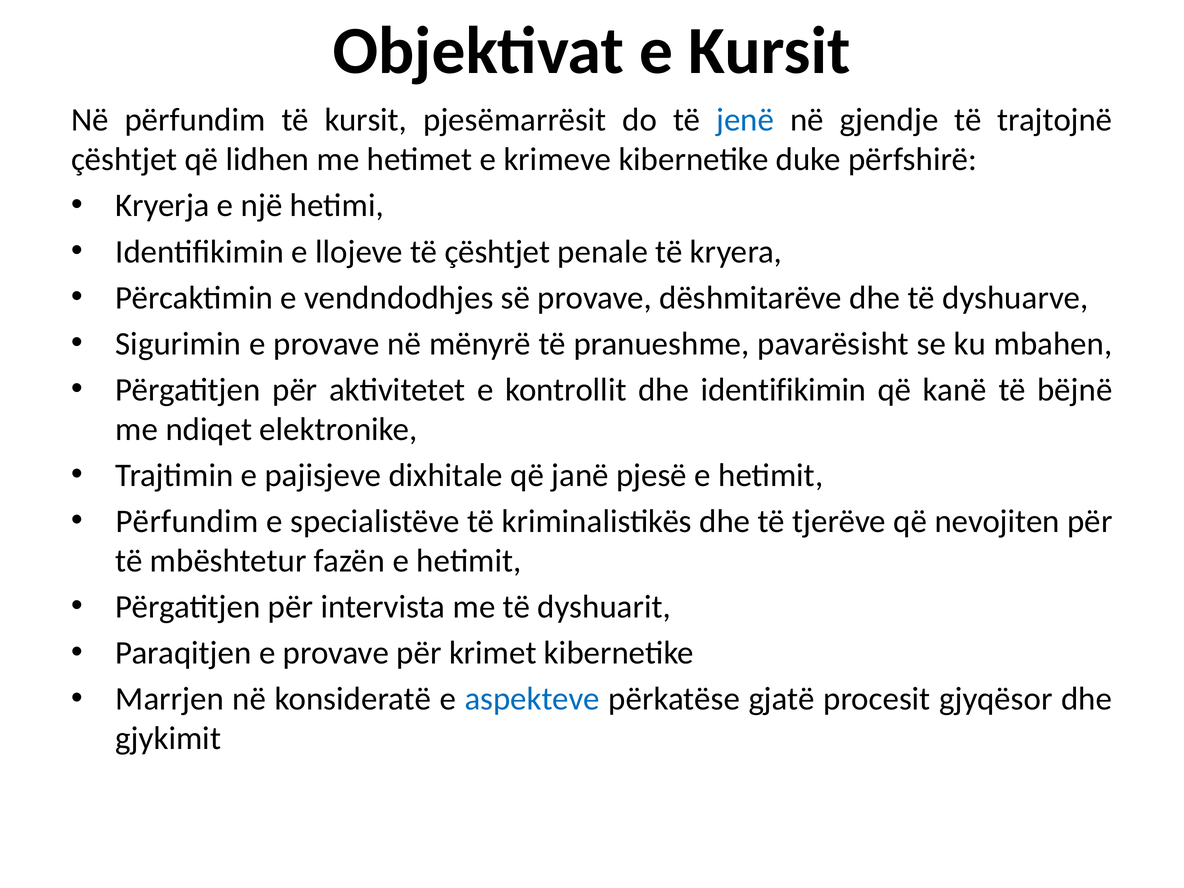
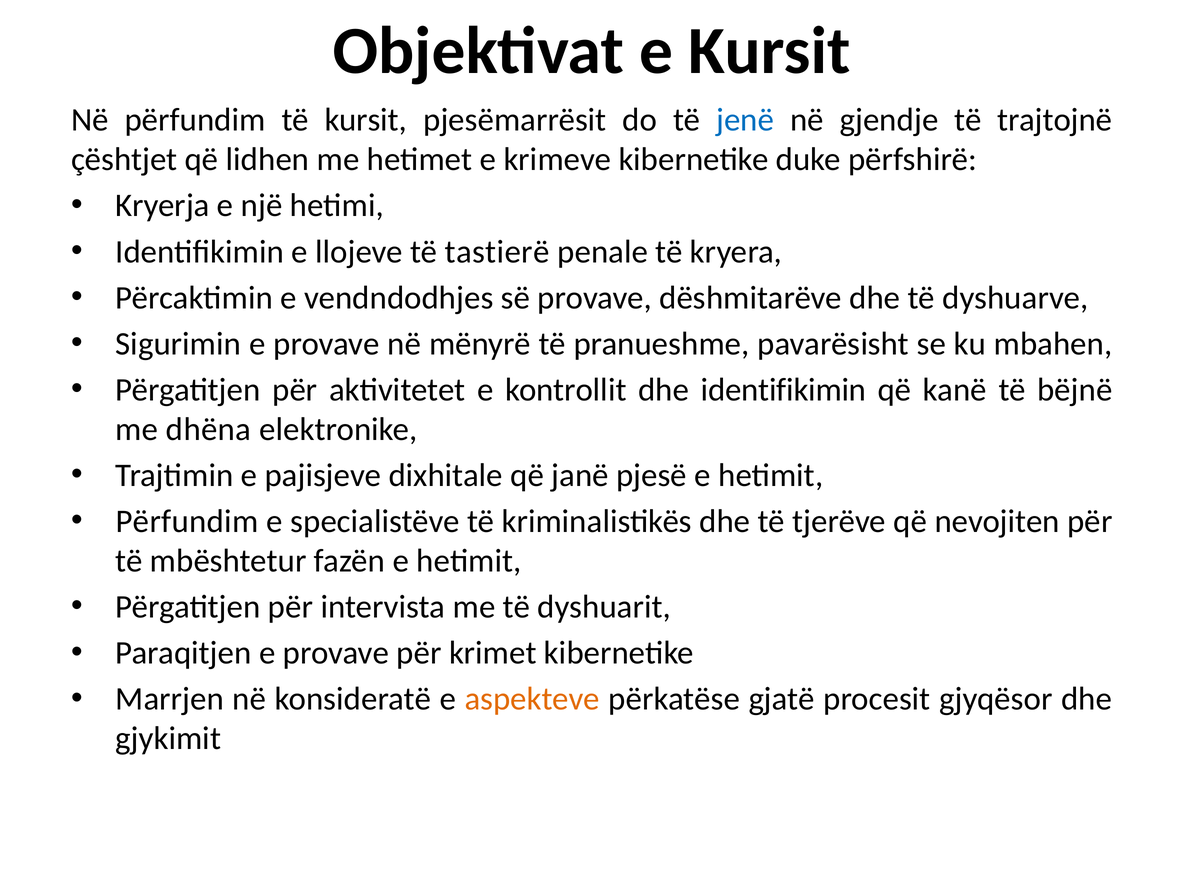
të çështjet: çështjet -> tastierë
ndiqet: ndiqet -> dhëna
aspekteve colour: blue -> orange
